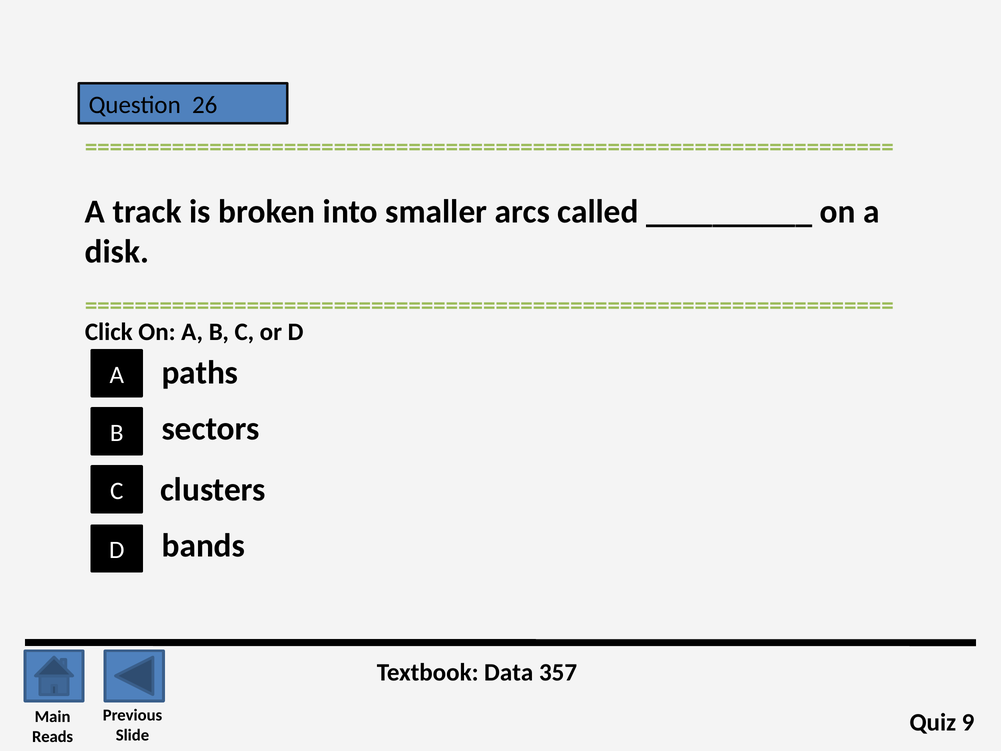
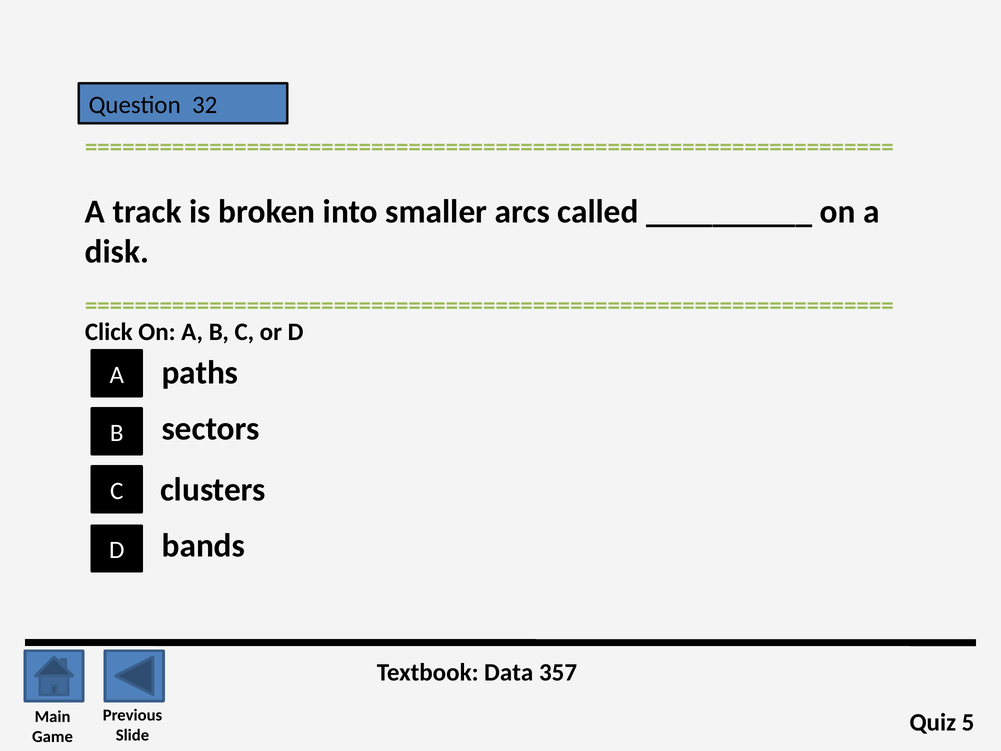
26: 26 -> 32
9: 9 -> 5
Reads: Reads -> Game
